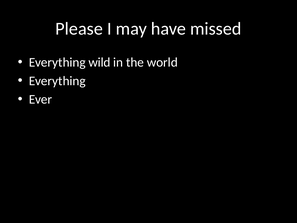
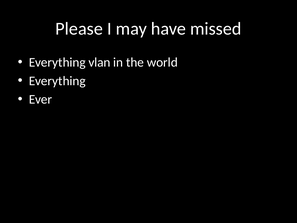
wild: wild -> vlan
